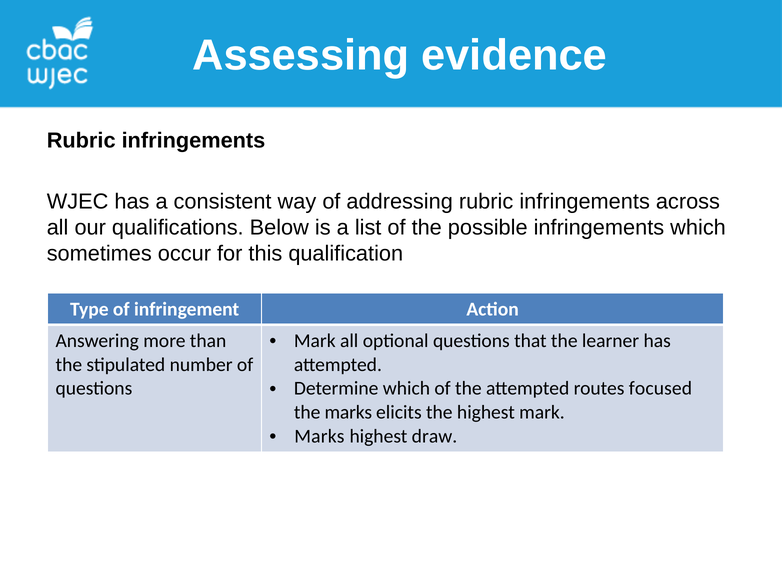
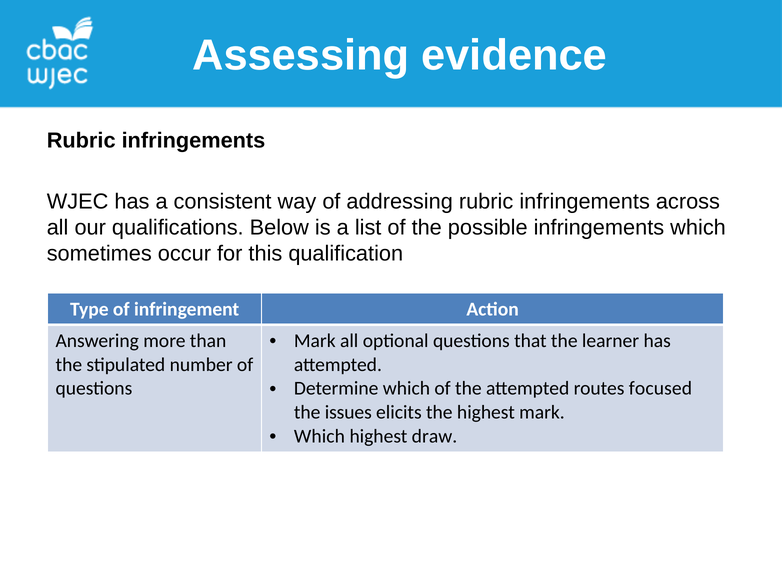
the marks: marks -> issues
Marks at (319, 437): Marks -> Which
